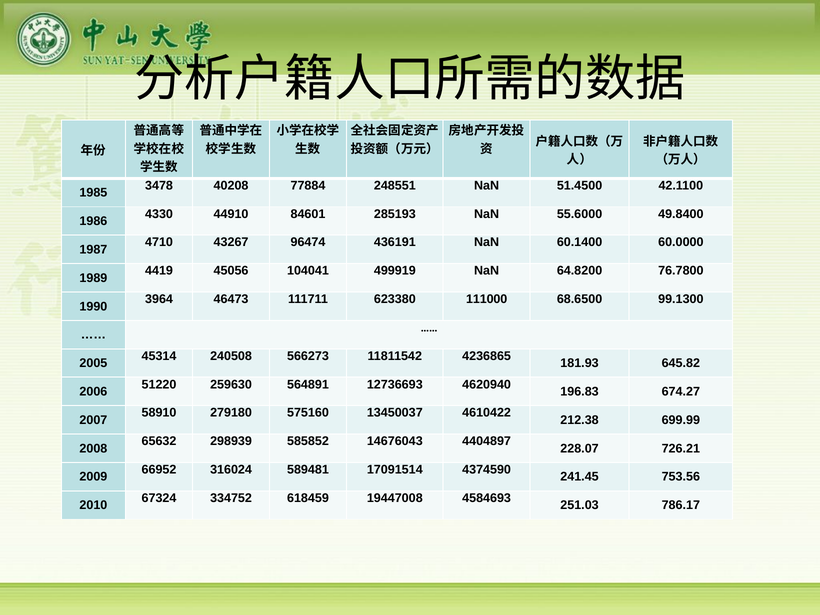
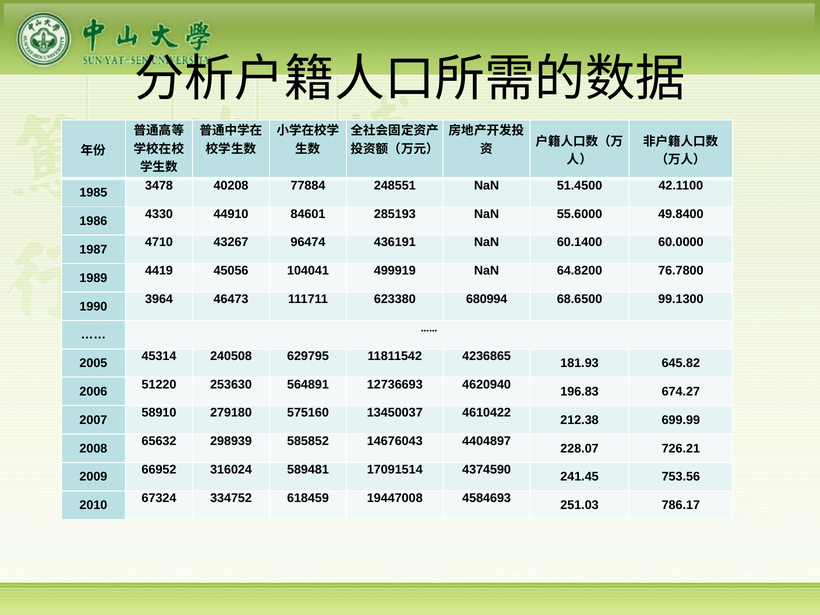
111000: 111000 -> 680994
566273: 566273 -> 629795
259630: 259630 -> 253630
